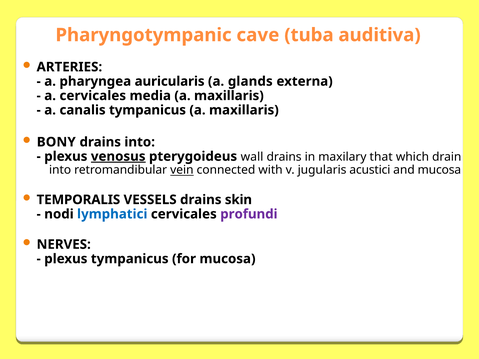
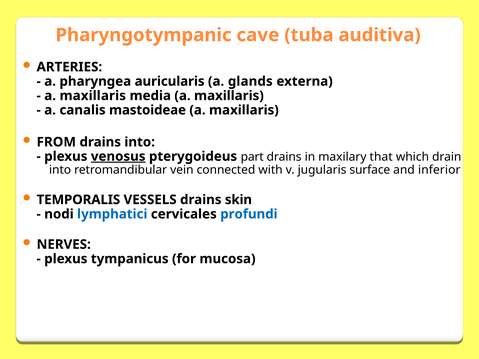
cervicales at (93, 96): cervicales -> maxillaris
canalis tympanicus: tympanicus -> mastoideae
BONY: BONY -> FROM
wall: wall -> part
vein underline: present -> none
acustici: acustici -> surface
and mucosa: mucosa -> inferior
profundi colour: purple -> blue
